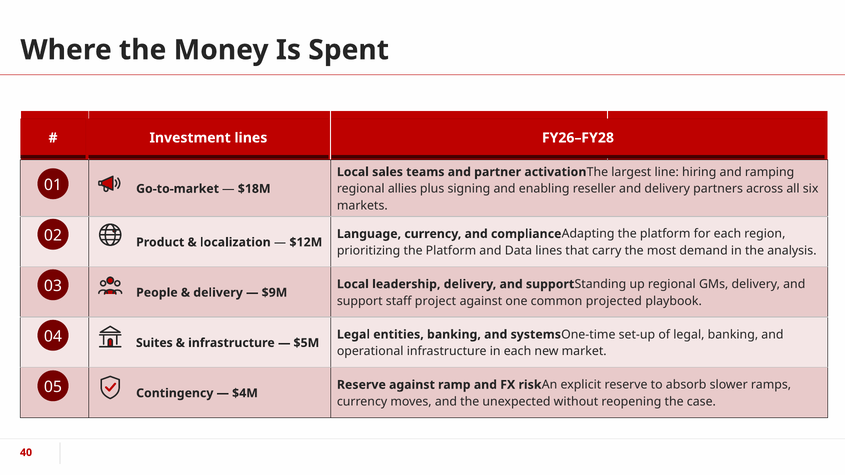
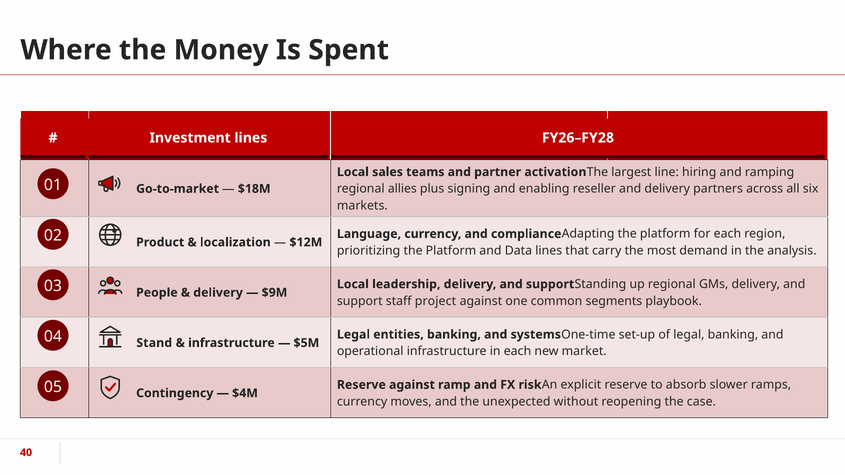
projected: projected -> segments
Suites: Suites -> Stand
